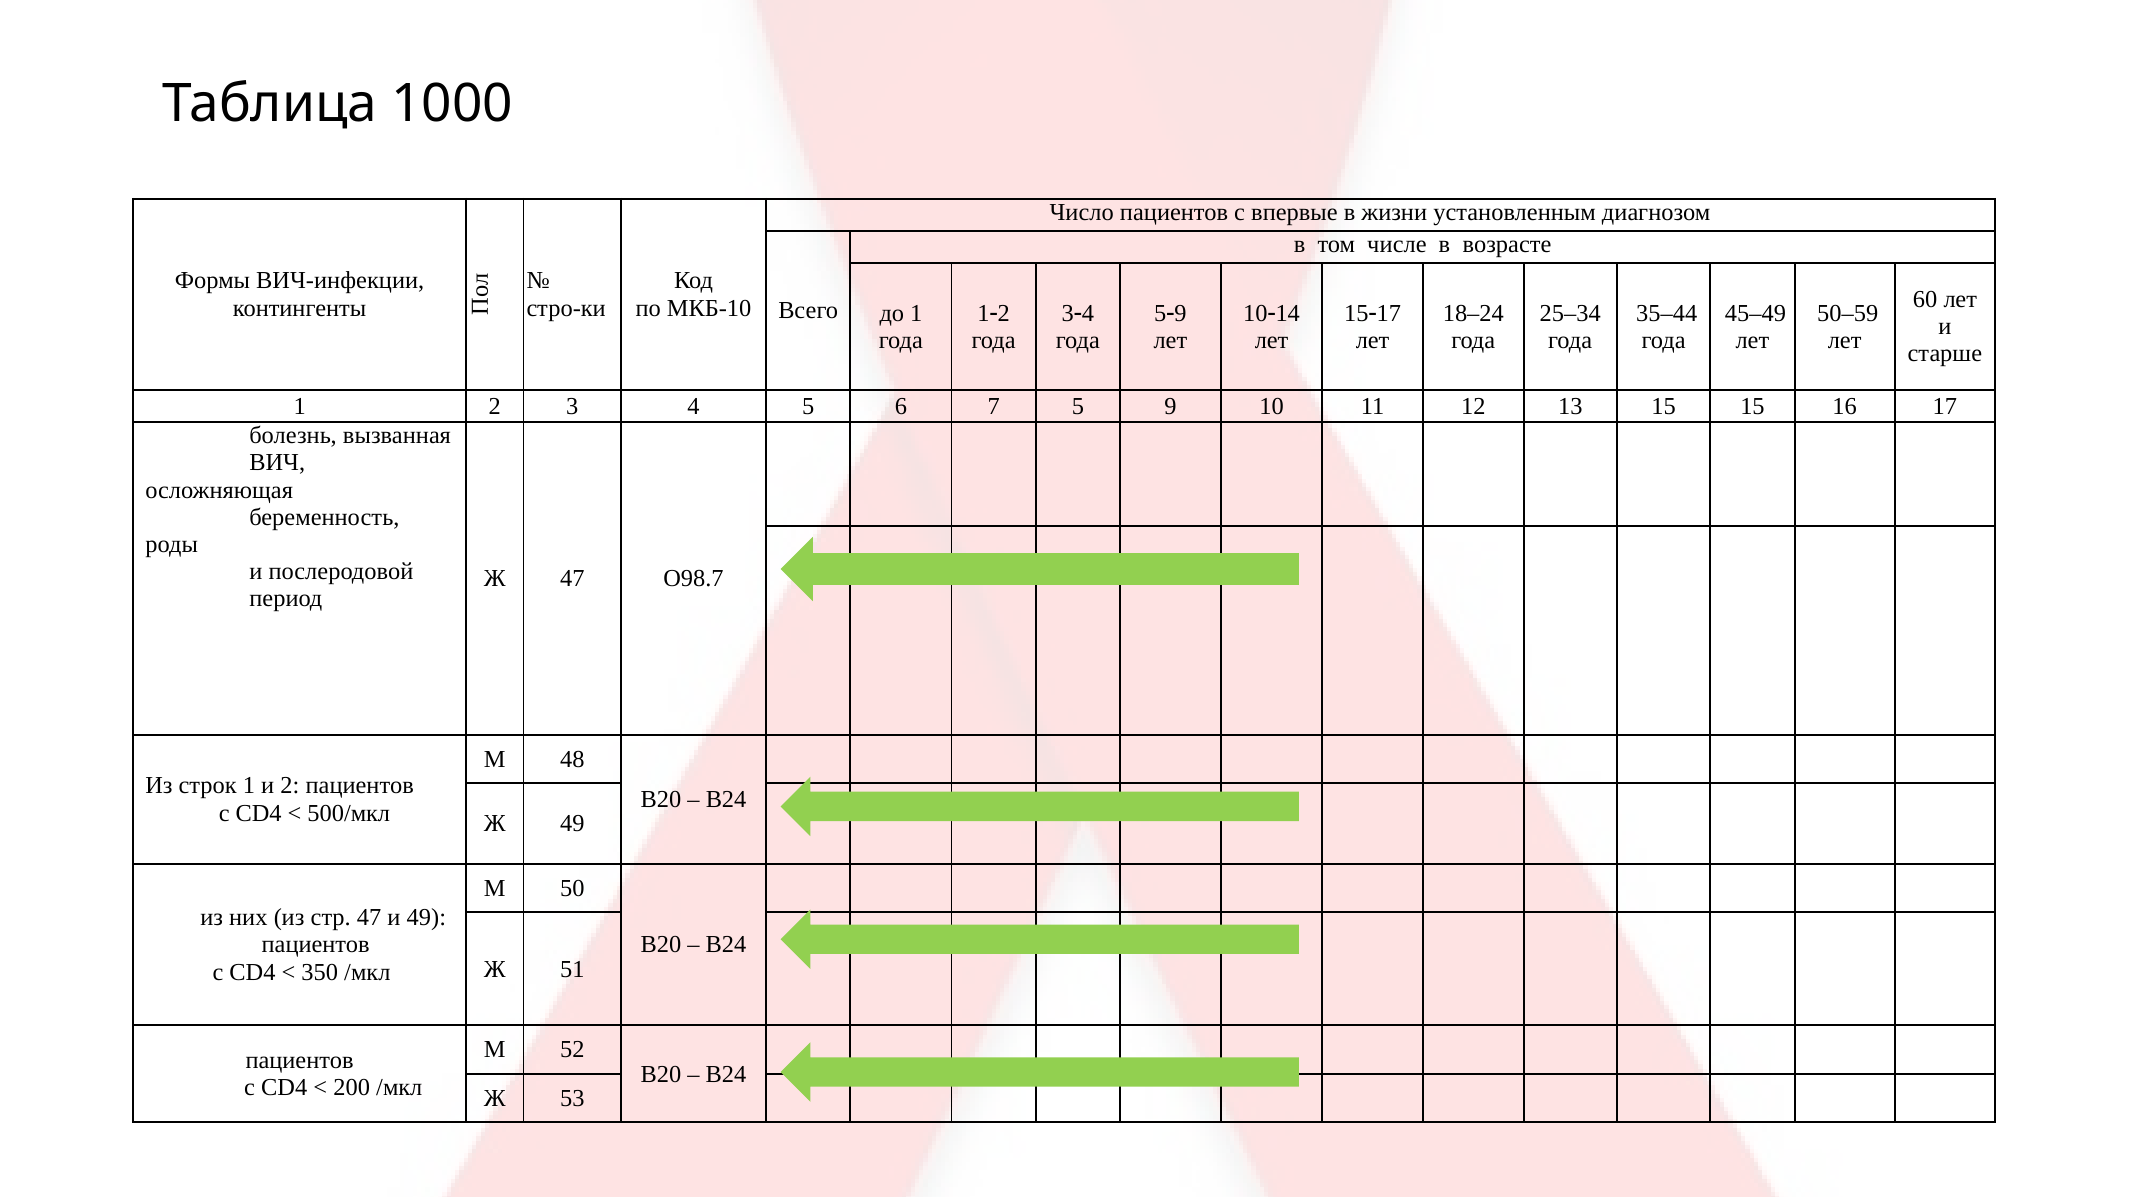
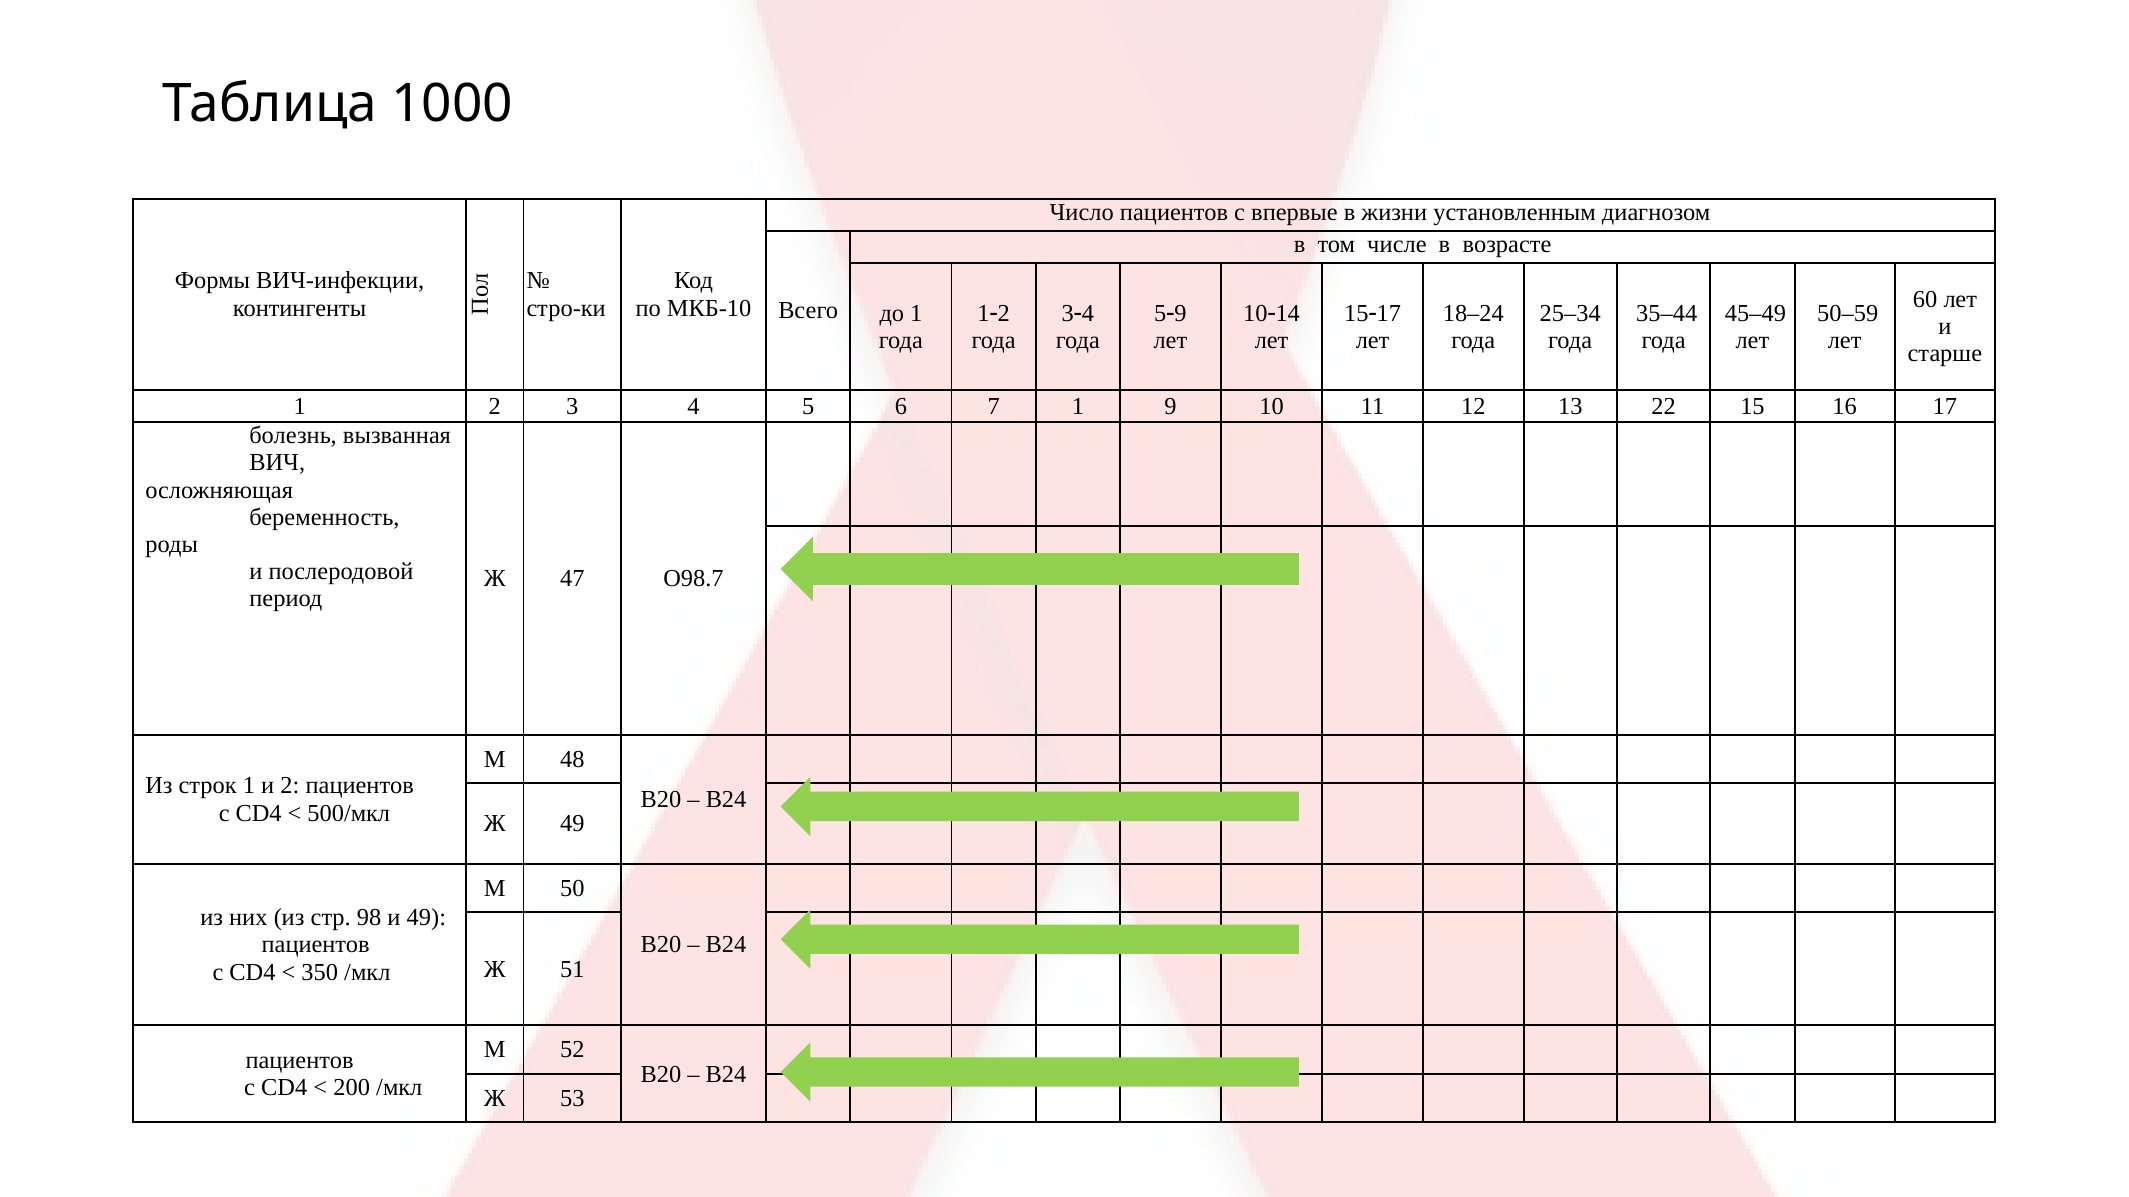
7 5: 5 -> 1
13 15: 15 -> 22
стр 47: 47 -> 98
